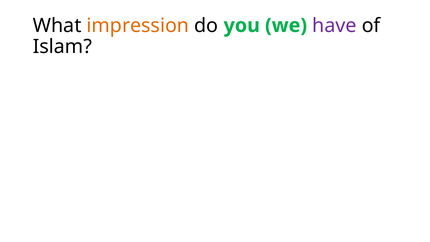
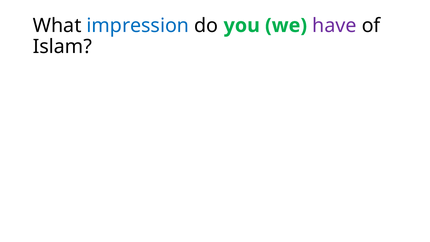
impression colour: orange -> blue
